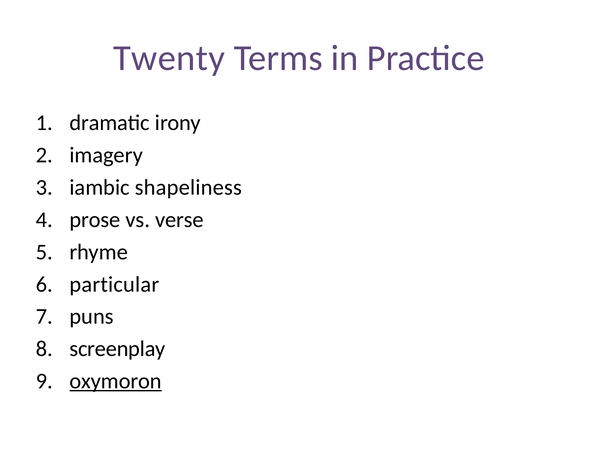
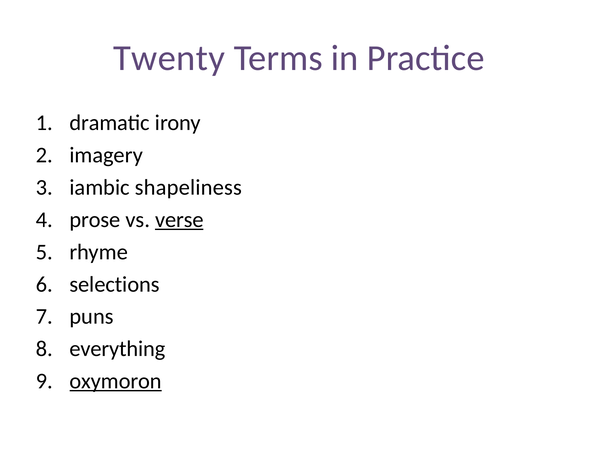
verse underline: none -> present
particular: particular -> selections
screenplay: screenplay -> everything
